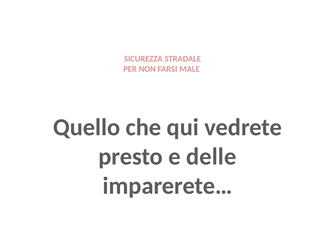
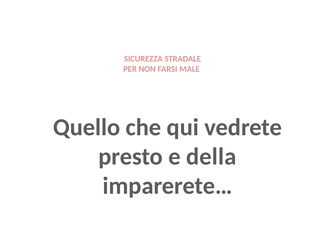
delle: delle -> della
